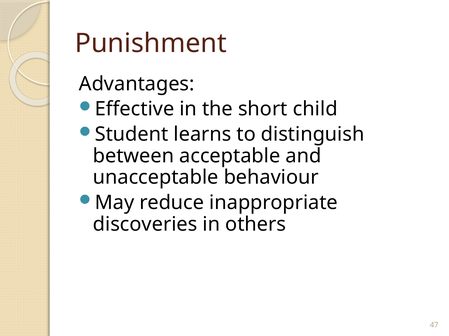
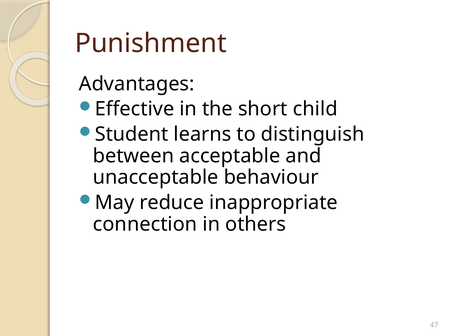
discoveries: discoveries -> connection
